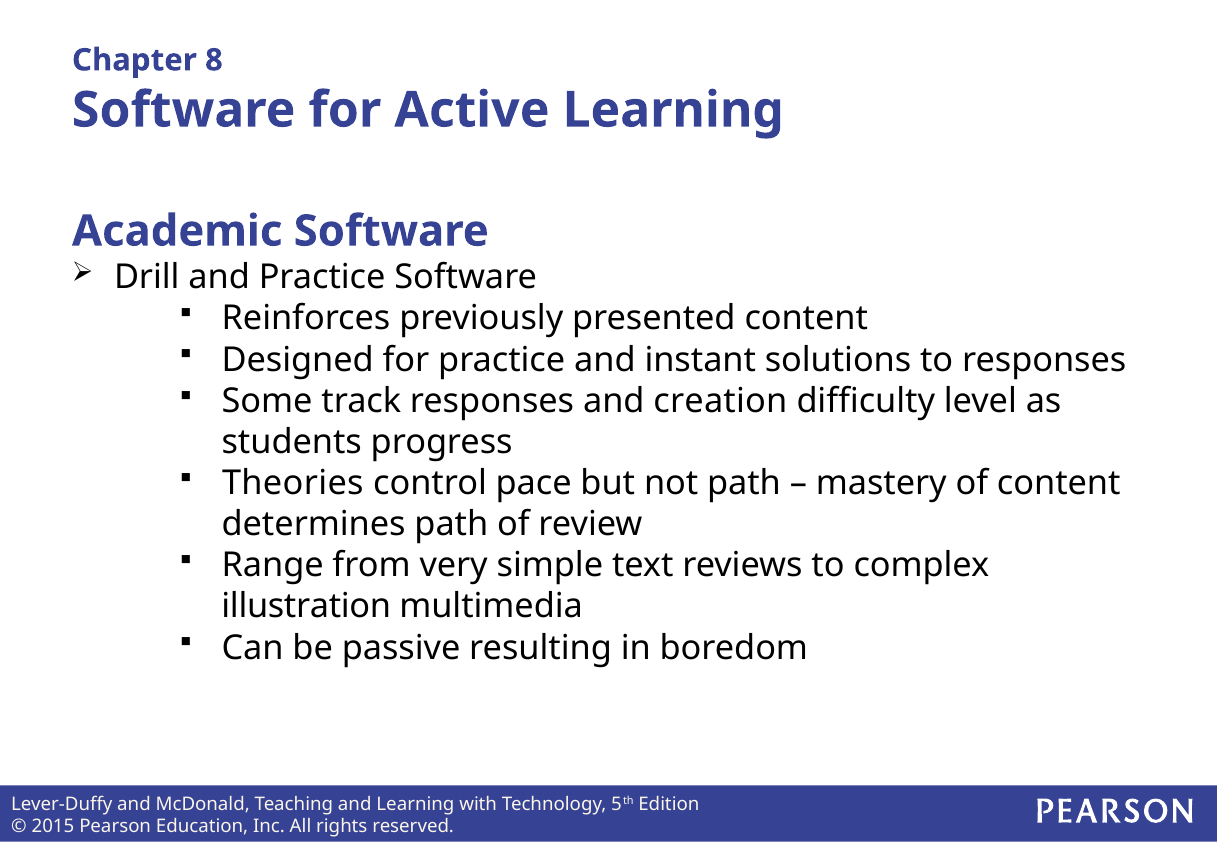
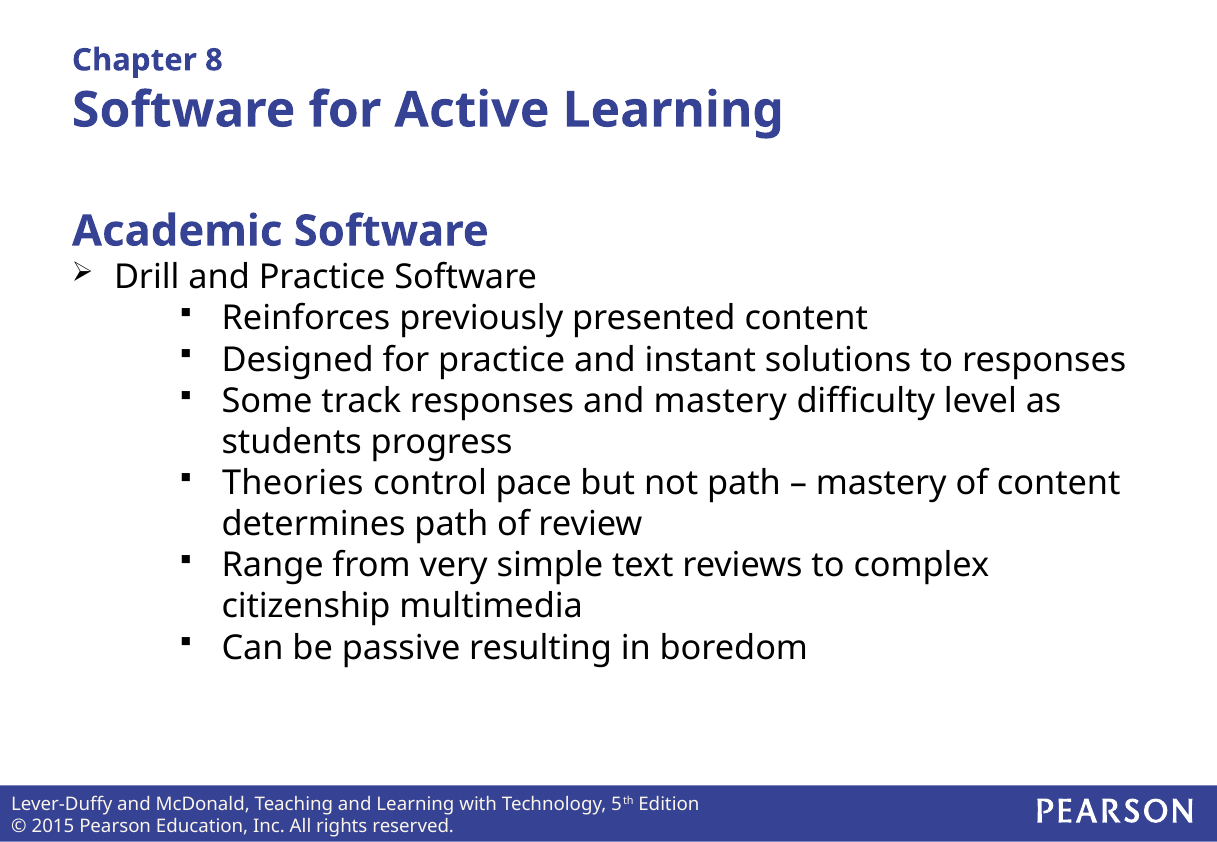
and creation: creation -> mastery
illustration: illustration -> citizenship
